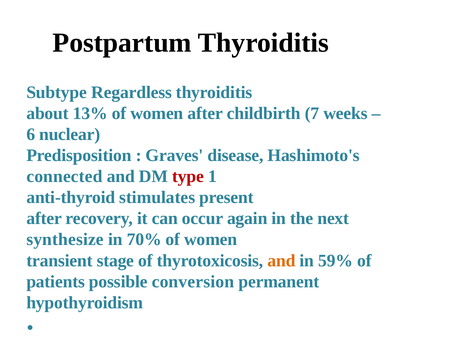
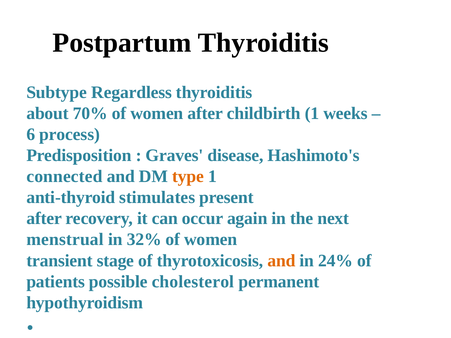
13%: 13% -> 70%
childbirth 7: 7 -> 1
nuclear: nuclear -> process
type colour: red -> orange
synthesize: synthesize -> menstrual
70%: 70% -> 32%
59%: 59% -> 24%
conversion: conversion -> cholesterol
